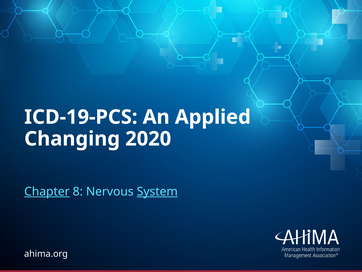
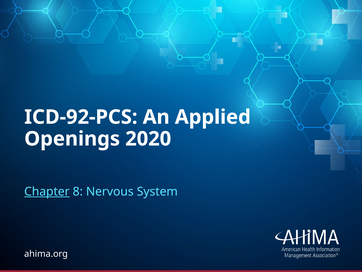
ICD-19-PCS: ICD-19-PCS -> ICD-92-PCS
Changing: Changing -> Openings
System underline: present -> none
